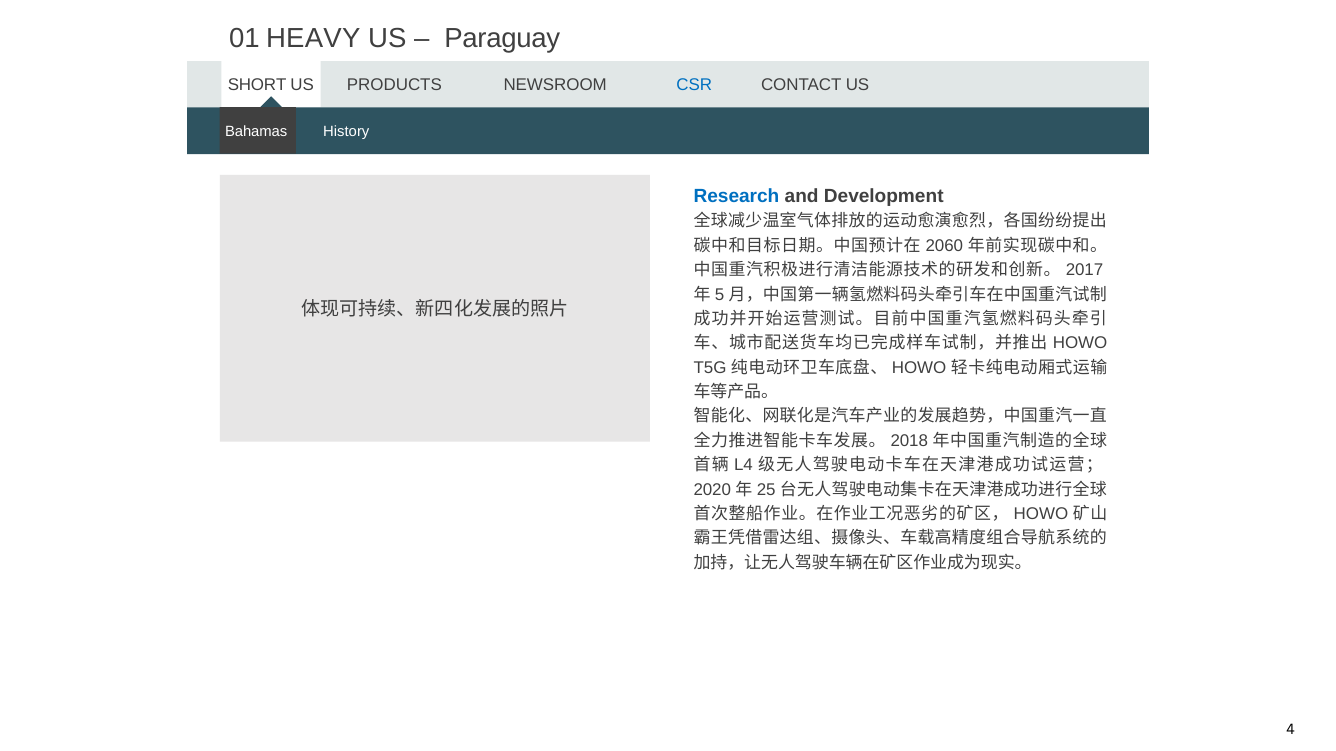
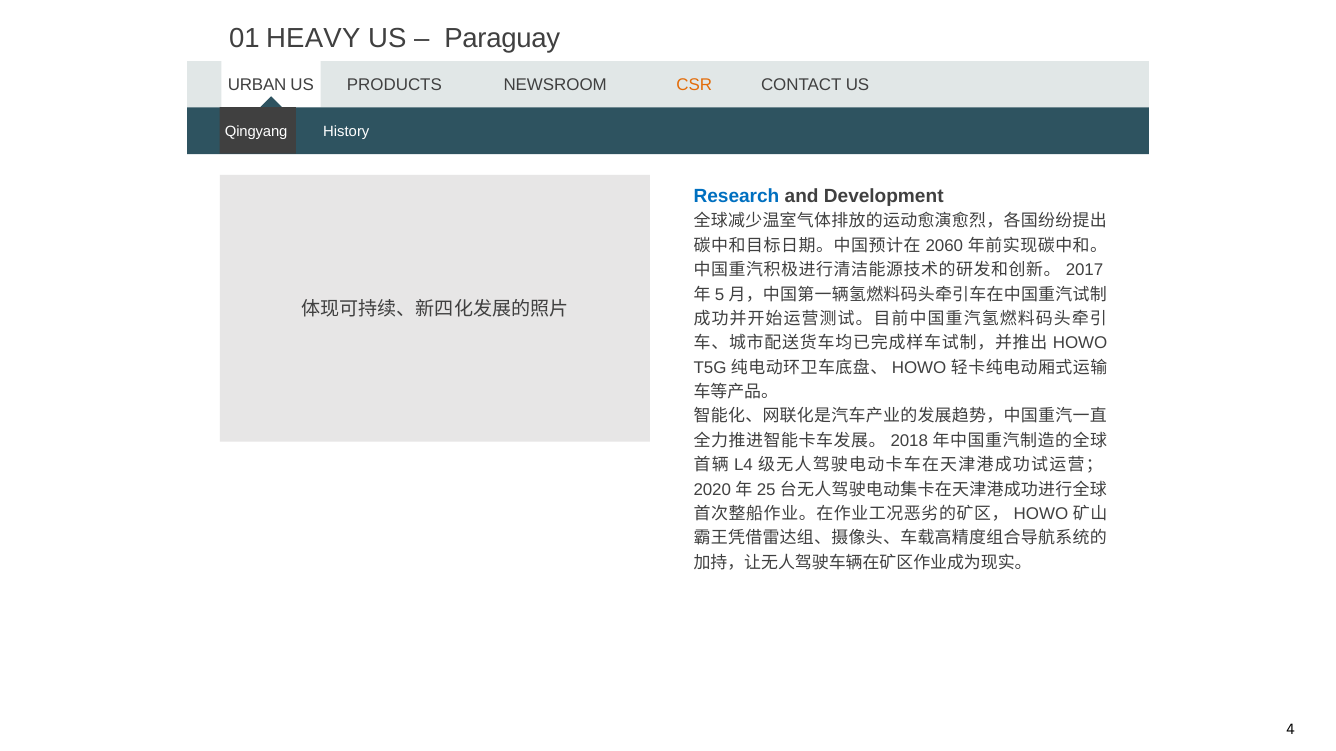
SHORT: SHORT -> URBAN
CSR colour: blue -> orange
Bahamas: Bahamas -> Qingyang
